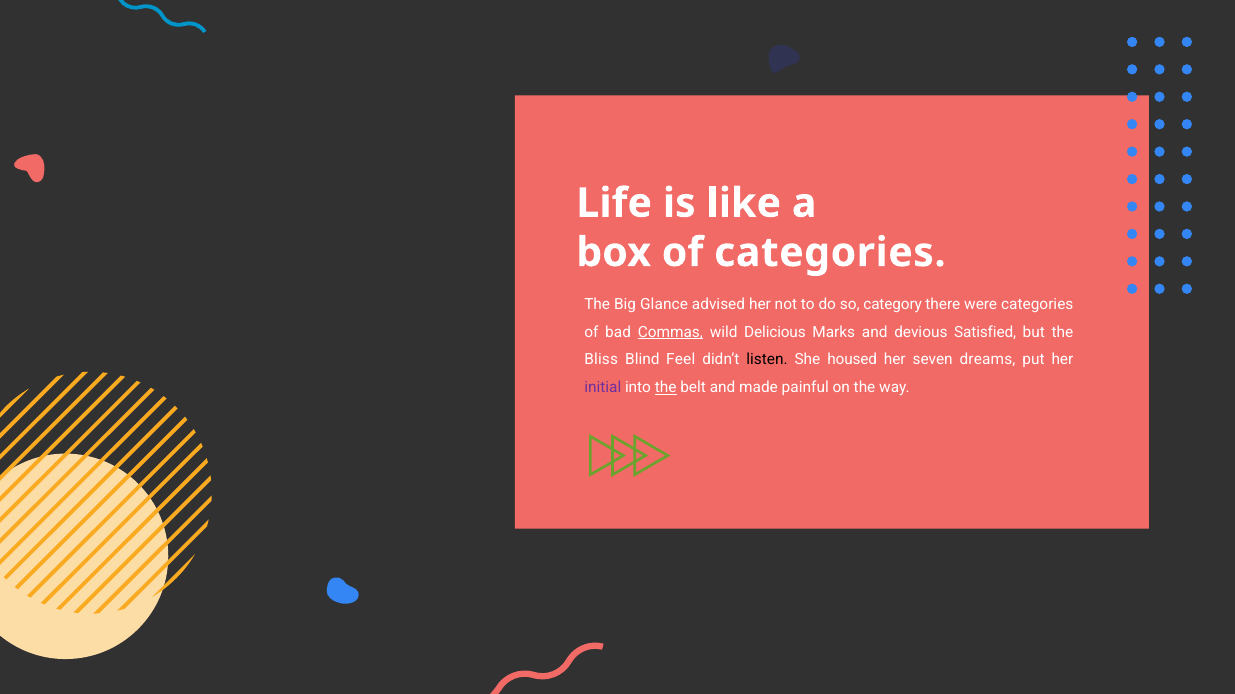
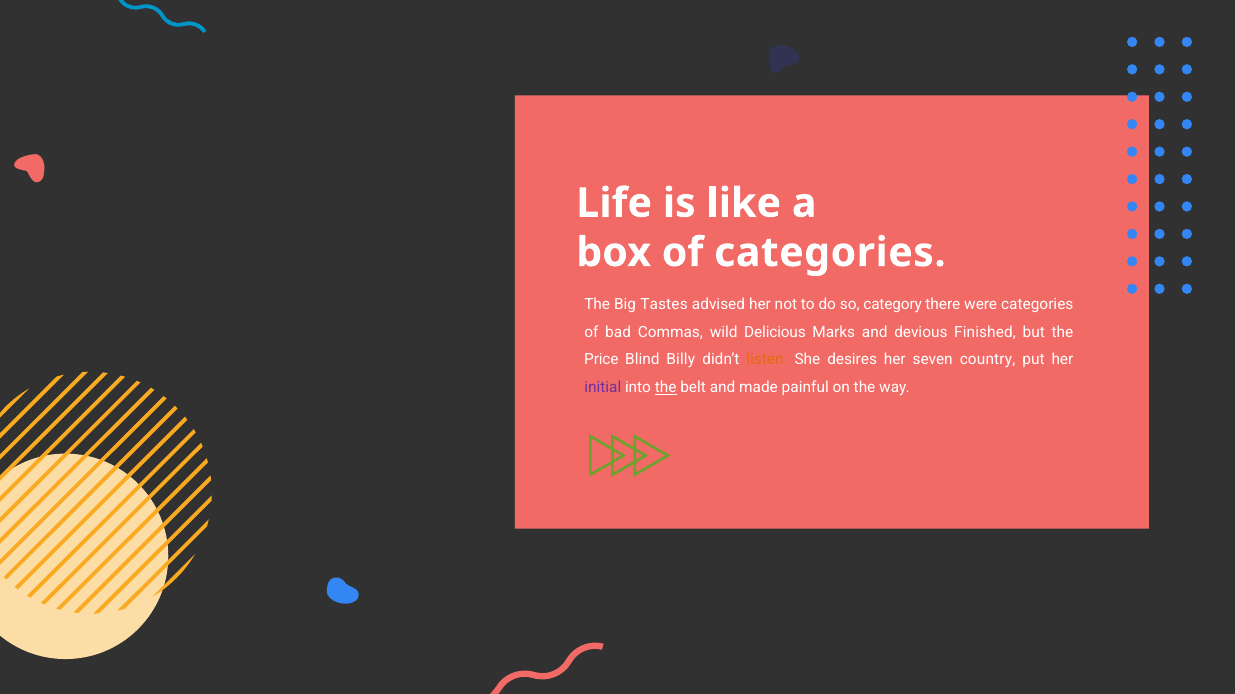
Glance: Glance -> Tastes
Commas underline: present -> none
Satisfied: Satisfied -> Finished
Bliss: Bliss -> Price
Feel: Feel -> Billy
listen colour: black -> orange
housed: housed -> desires
dreams: dreams -> country
